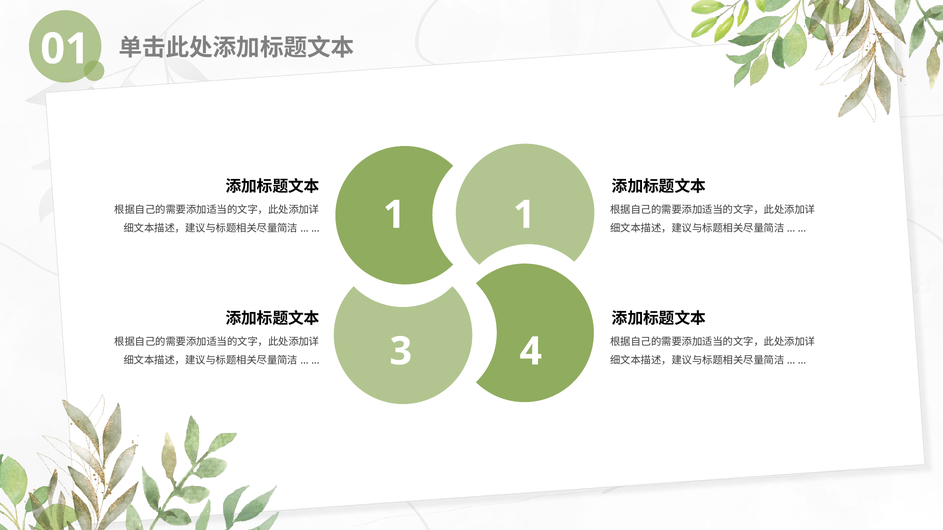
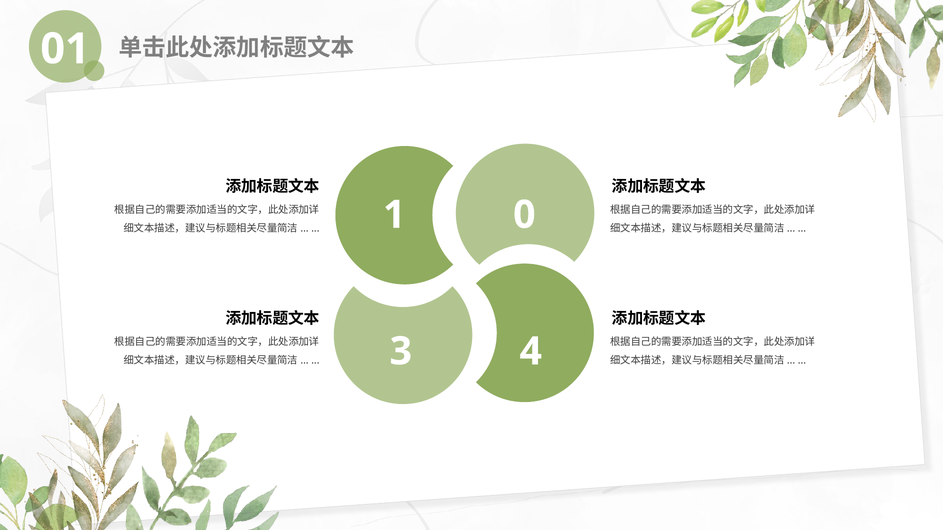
1 1: 1 -> 0
